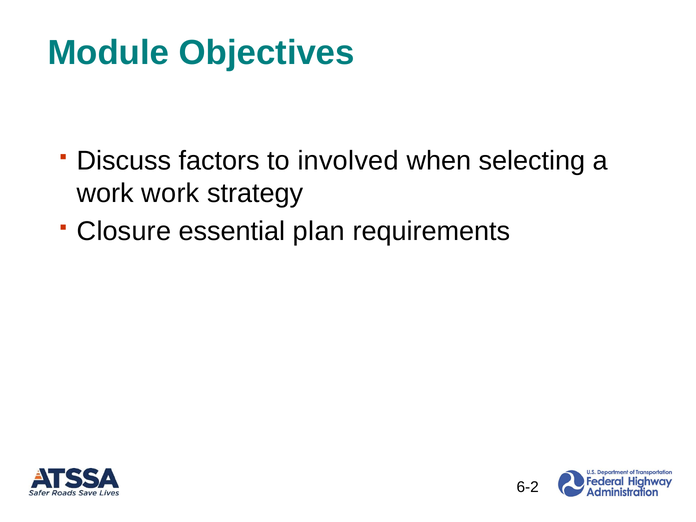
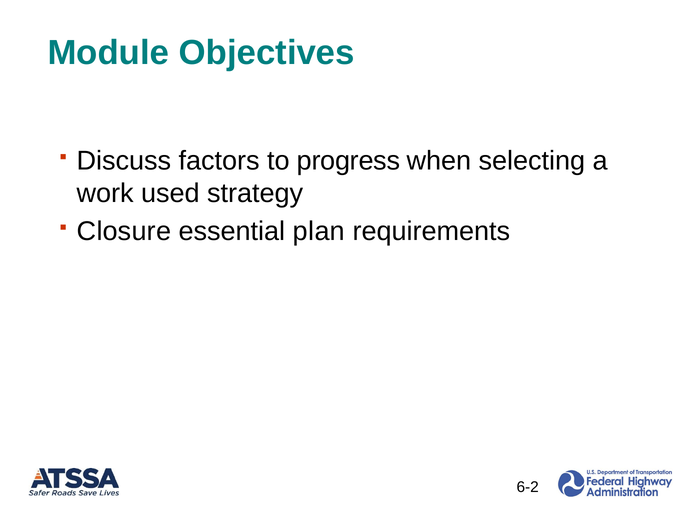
involved: involved -> progress
work work: work -> used
